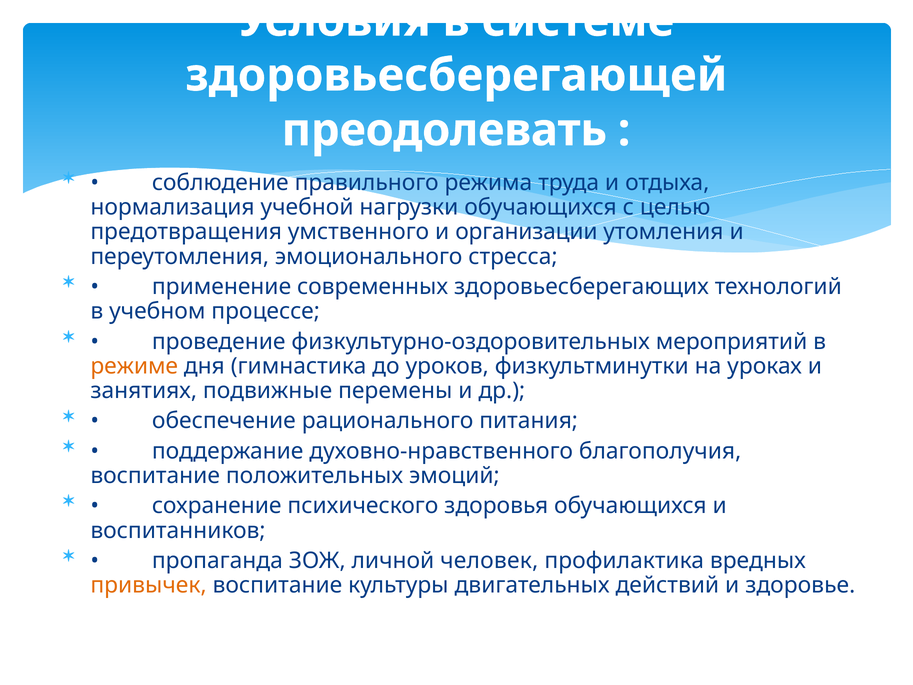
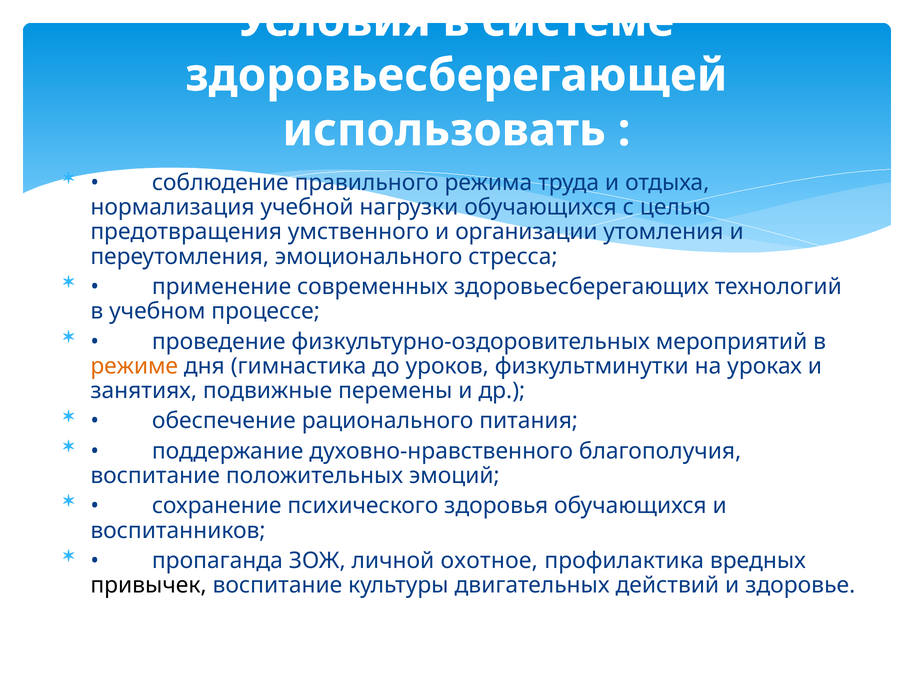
преодолевать: преодолевать -> использовать
человек: человек -> охотное
привычек colour: orange -> black
